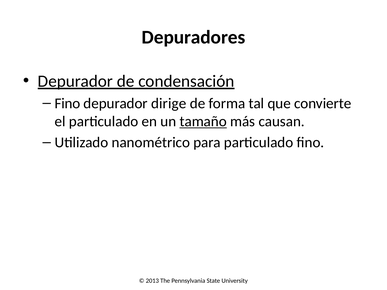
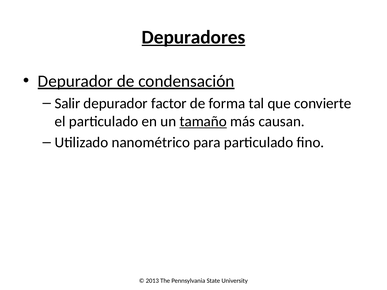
Depuradores underline: none -> present
Fino at (67, 103): Fino -> Salir
dirige: dirige -> factor
